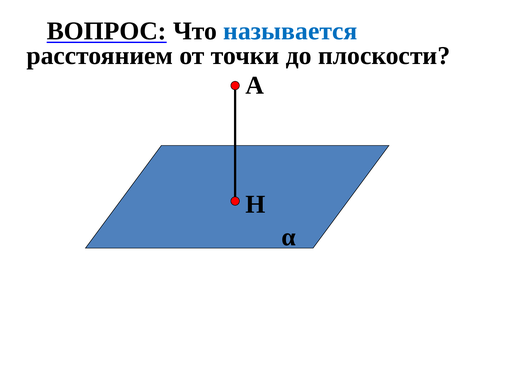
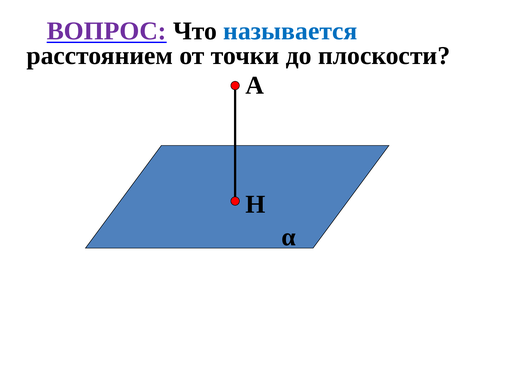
ВОПРОС colour: black -> purple
